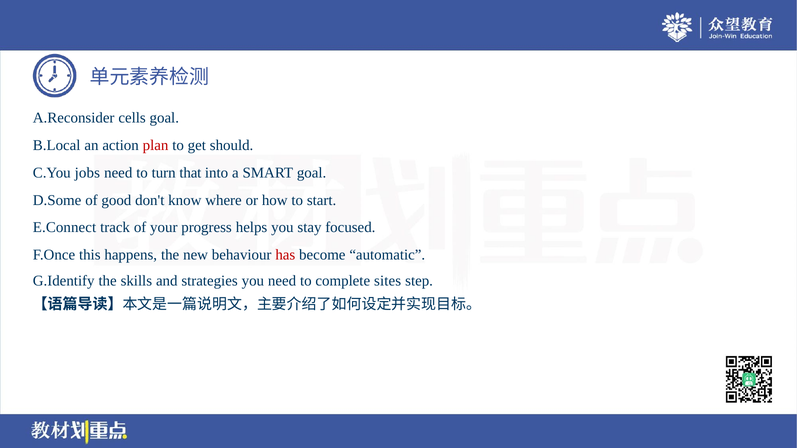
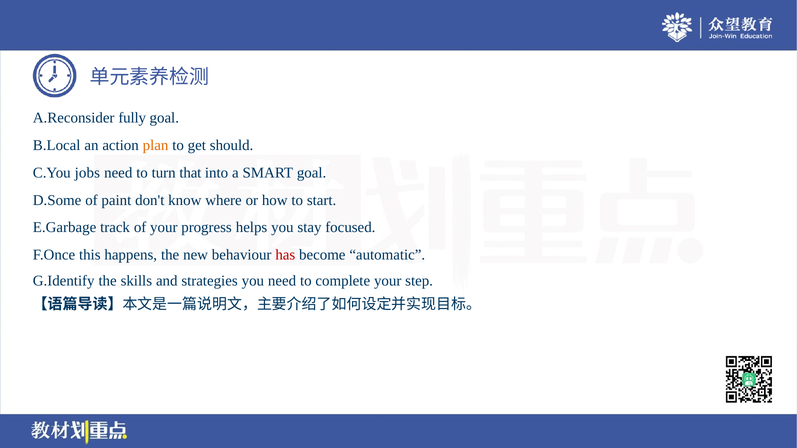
cells: cells -> fully
plan colour: red -> orange
good: good -> paint
E.Connect: E.Connect -> E.Garbage
complete sites: sites -> your
